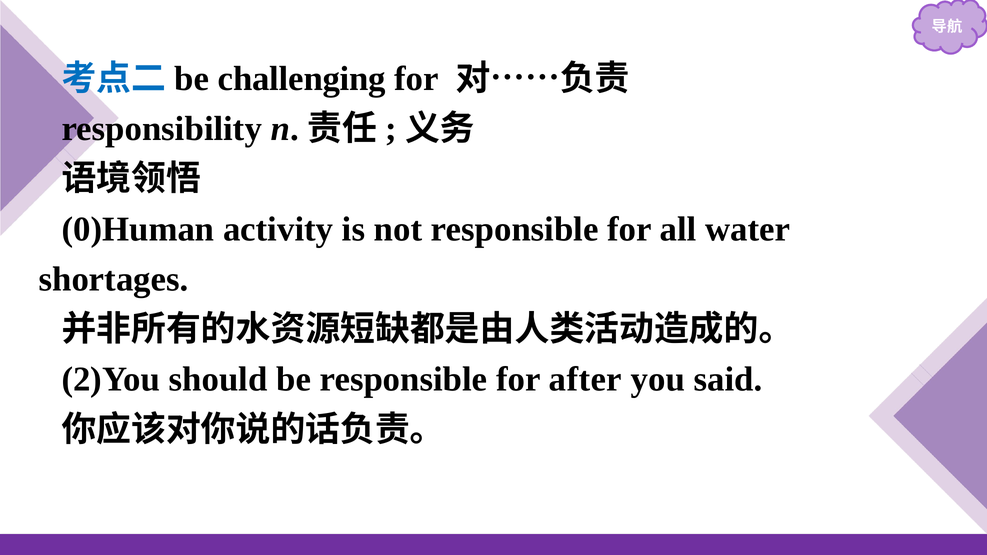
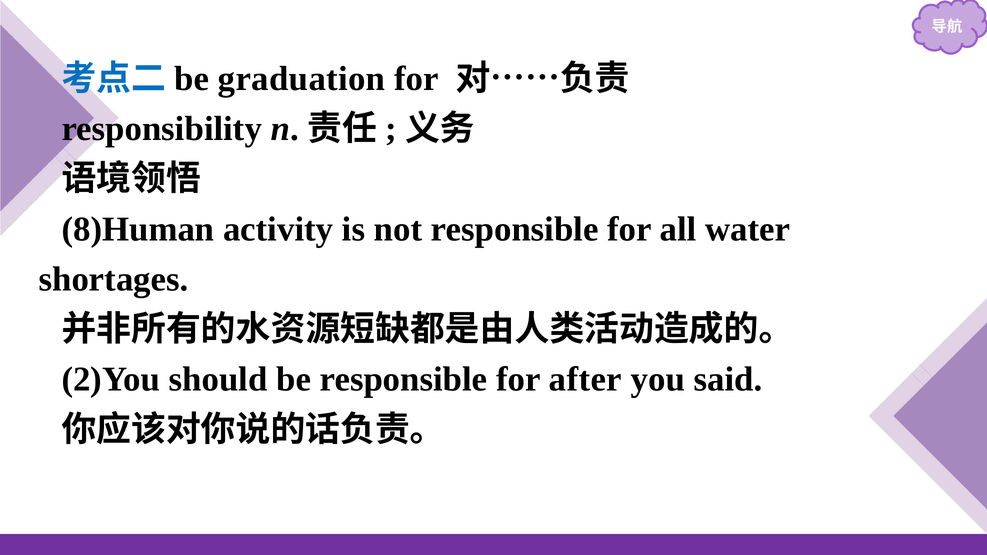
challenging: challenging -> graduation
0)Human: 0)Human -> 8)Human
